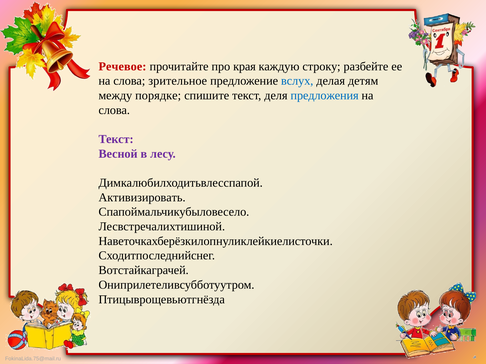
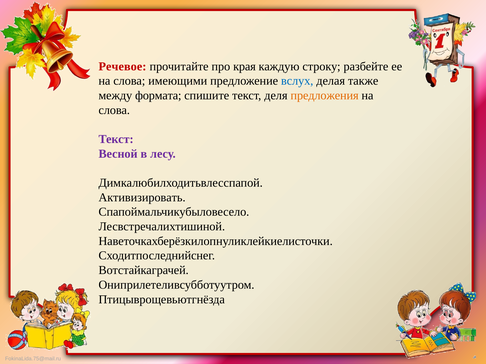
зрительное: зрительное -> имеющими
детям: детям -> также
порядке: порядке -> формата
предложения colour: blue -> orange
